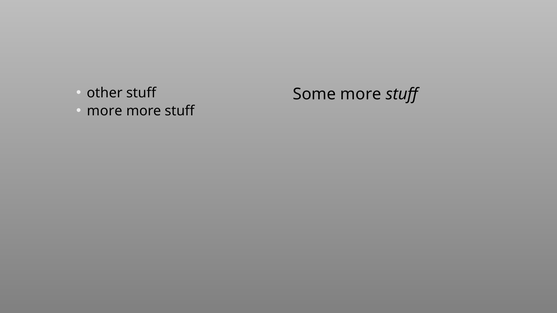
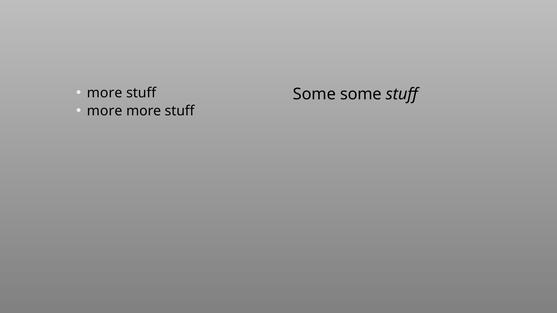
other at (105, 93): other -> more
Some more: more -> some
